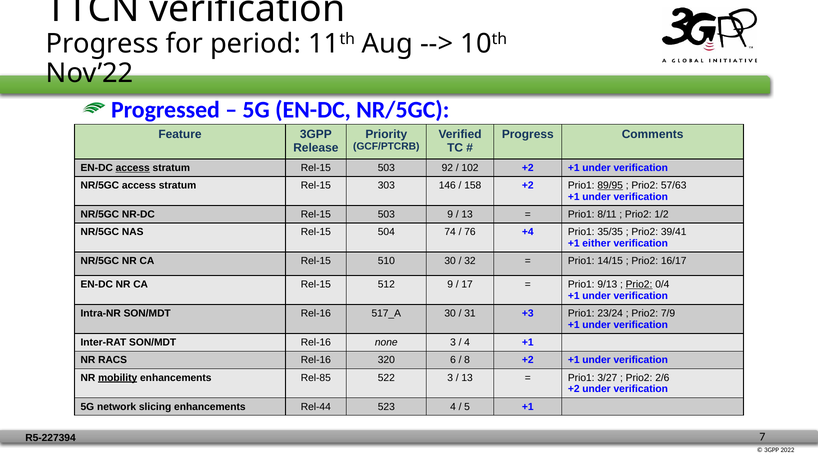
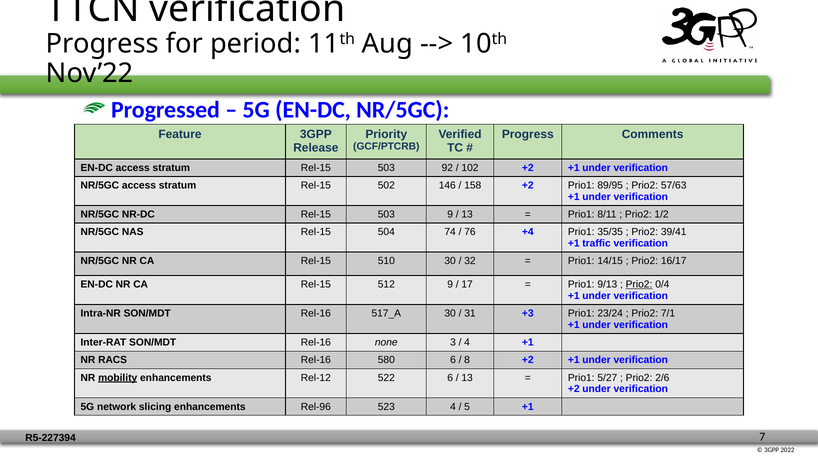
access at (133, 168) underline: present -> none
303: 303 -> 502
89/95 underline: present -> none
either: either -> traffic
7/9: 7/9 -> 7/1
320: 320 -> 580
Rel-85: Rel-85 -> Rel-12
522 3: 3 -> 6
3/27: 3/27 -> 5/27
Rel-44: Rel-44 -> Rel-96
